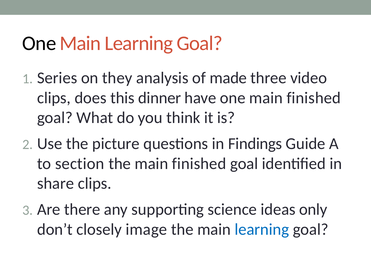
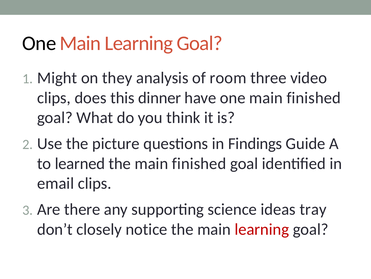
Series: Series -> Might
made: made -> room
section: section -> learned
share: share -> email
only: only -> tray
image: image -> notice
learning at (262, 229) colour: blue -> red
